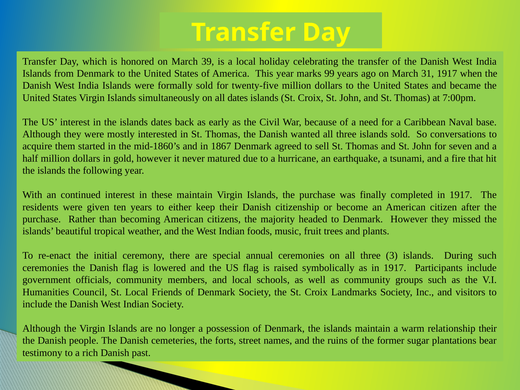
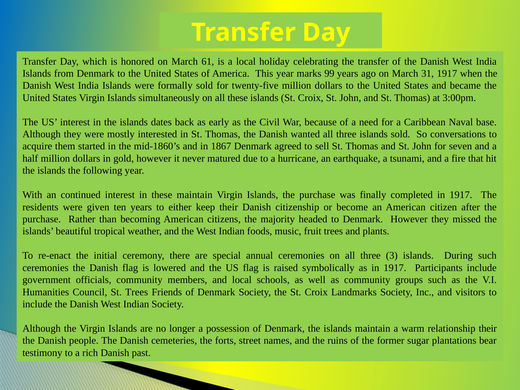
39: 39 -> 61
all dates: dates -> these
7:00pm: 7:00pm -> 3:00pm
St Local: Local -> Trees
